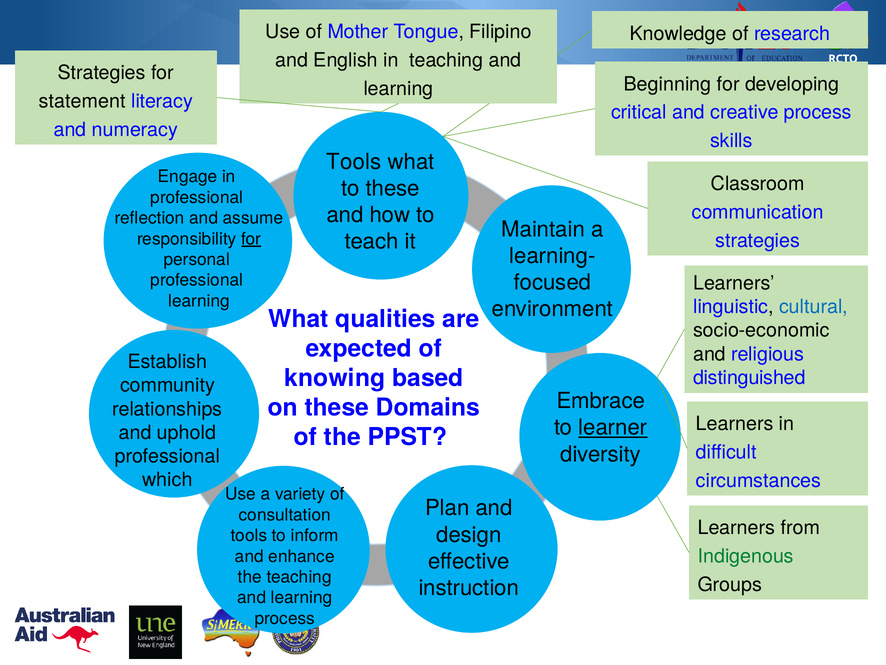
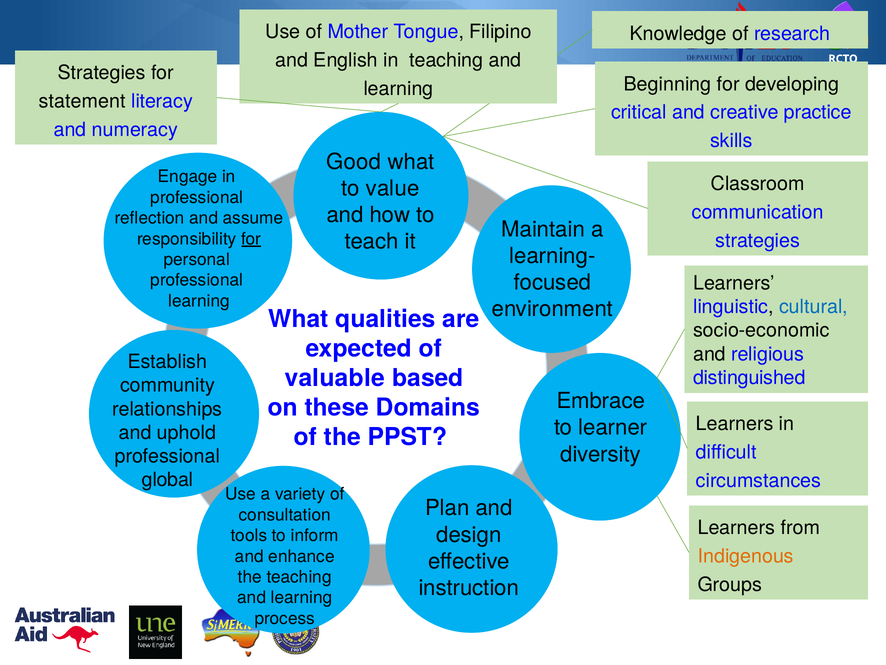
creative process: process -> practice
Tools at (354, 162): Tools -> Good
to these: these -> value
knowing: knowing -> valuable
learner underline: present -> none
which: which -> global
Indigenous colour: green -> orange
